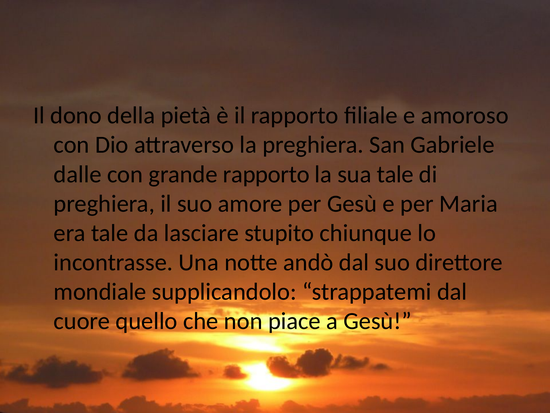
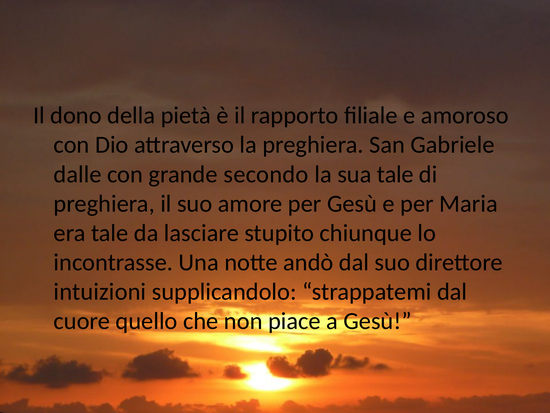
grande rapporto: rapporto -> secondo
mondiale: mondiale -> intuizioni
